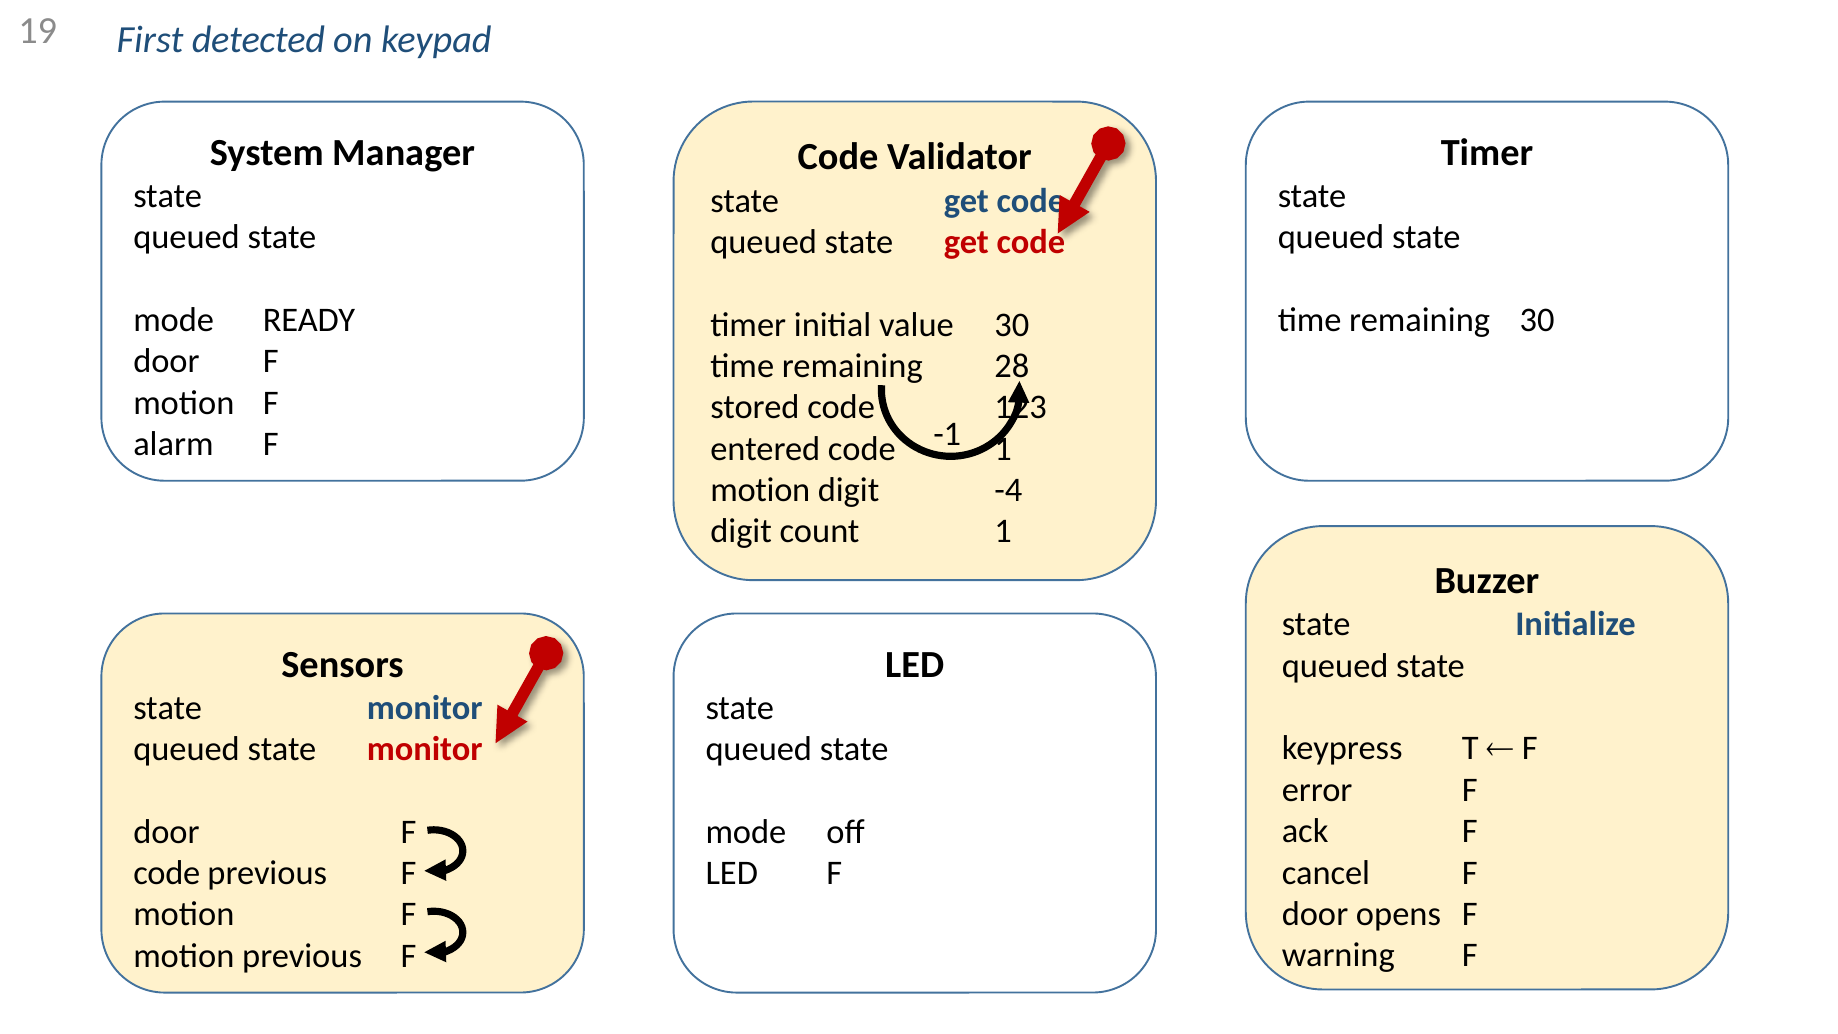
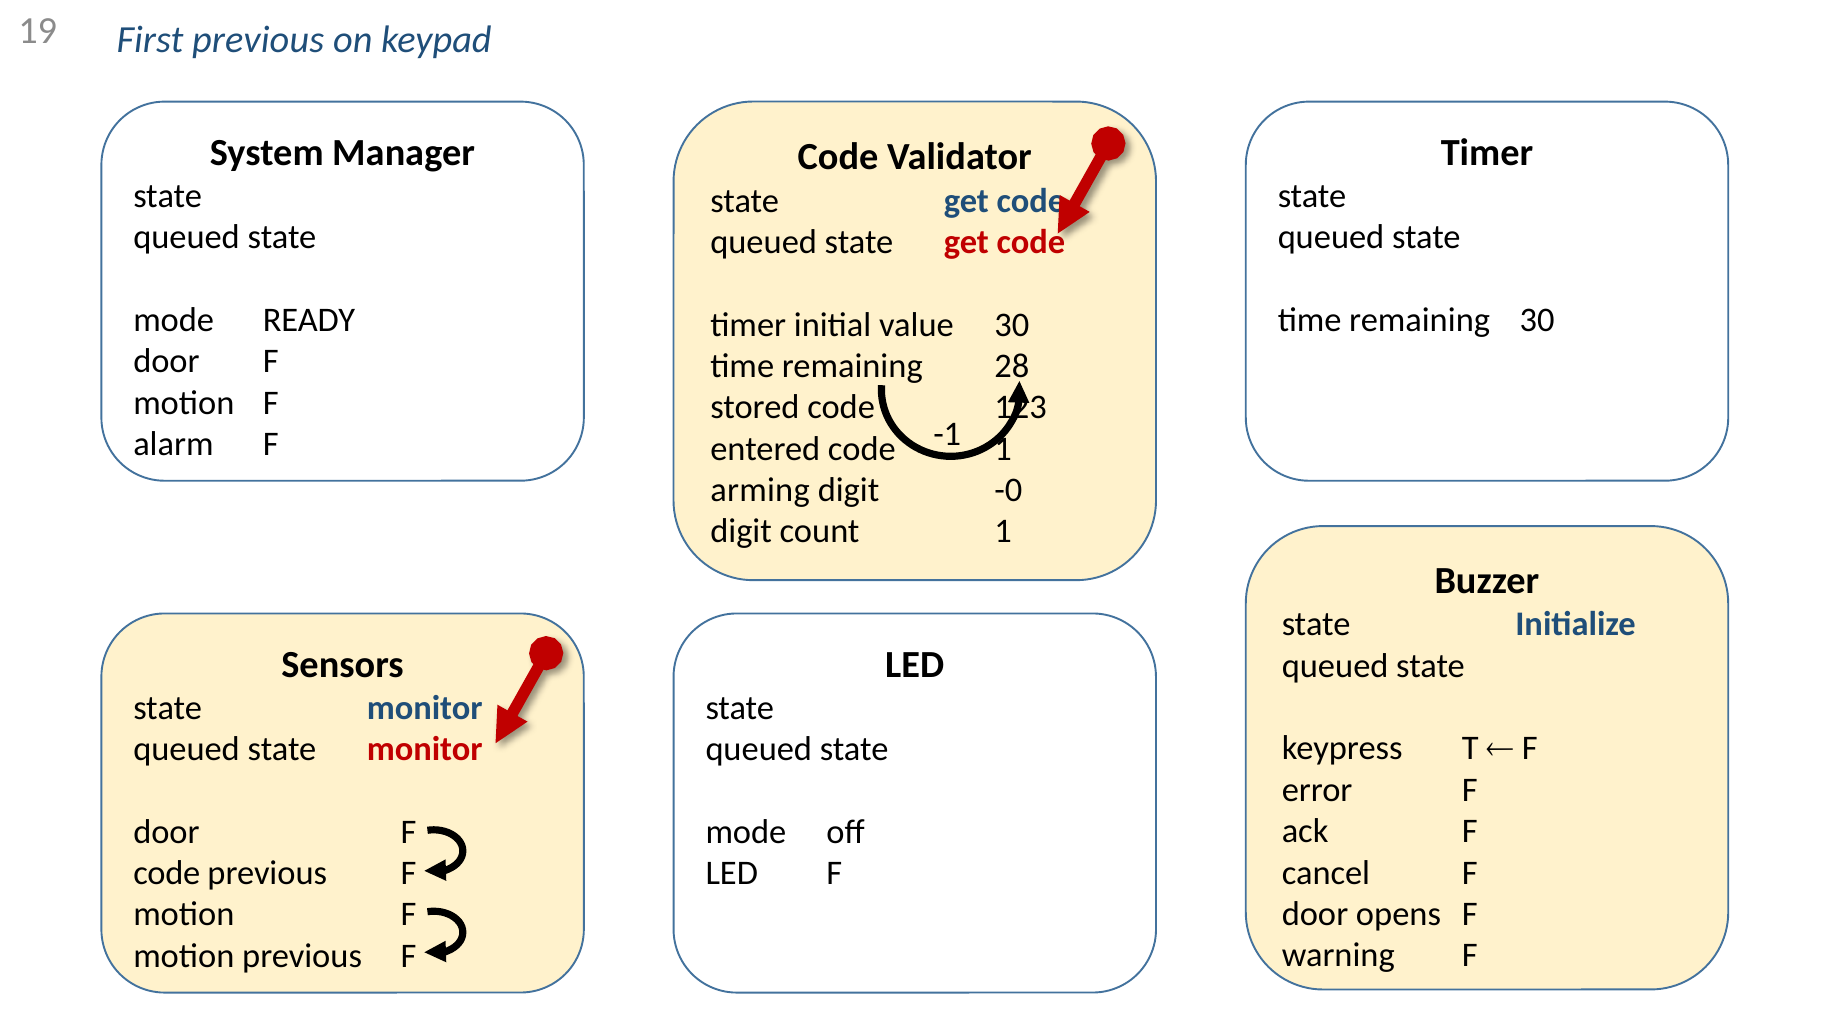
First detected: detected -> previous
motion at (760, 490): motion -> arming
-4: -4 -> -0
